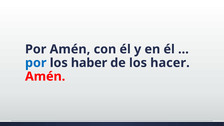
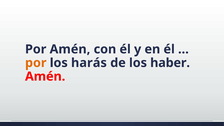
por at (36, 63) colour: blue -> orange
haber: haber -> harás
hacer: hacer -> haber
